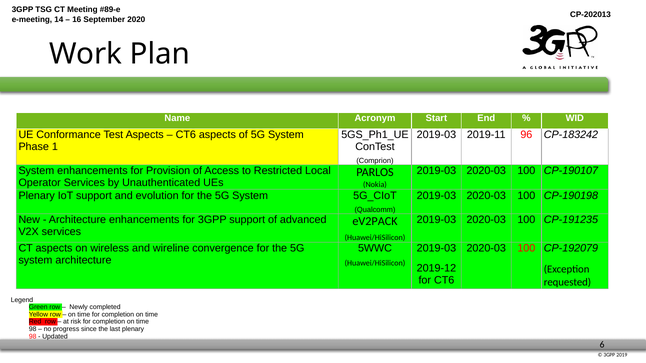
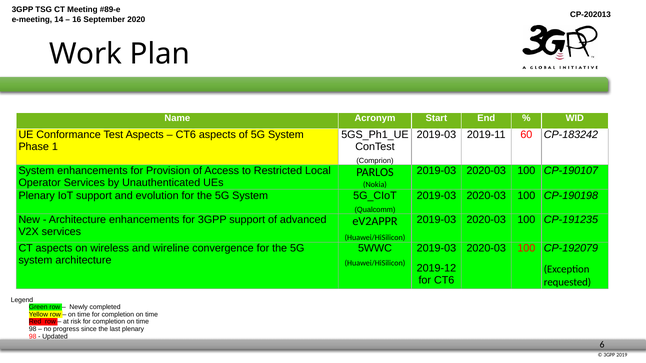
96: 96 -> 60
eV2PACK: eV2PACK -> eV2APPR
